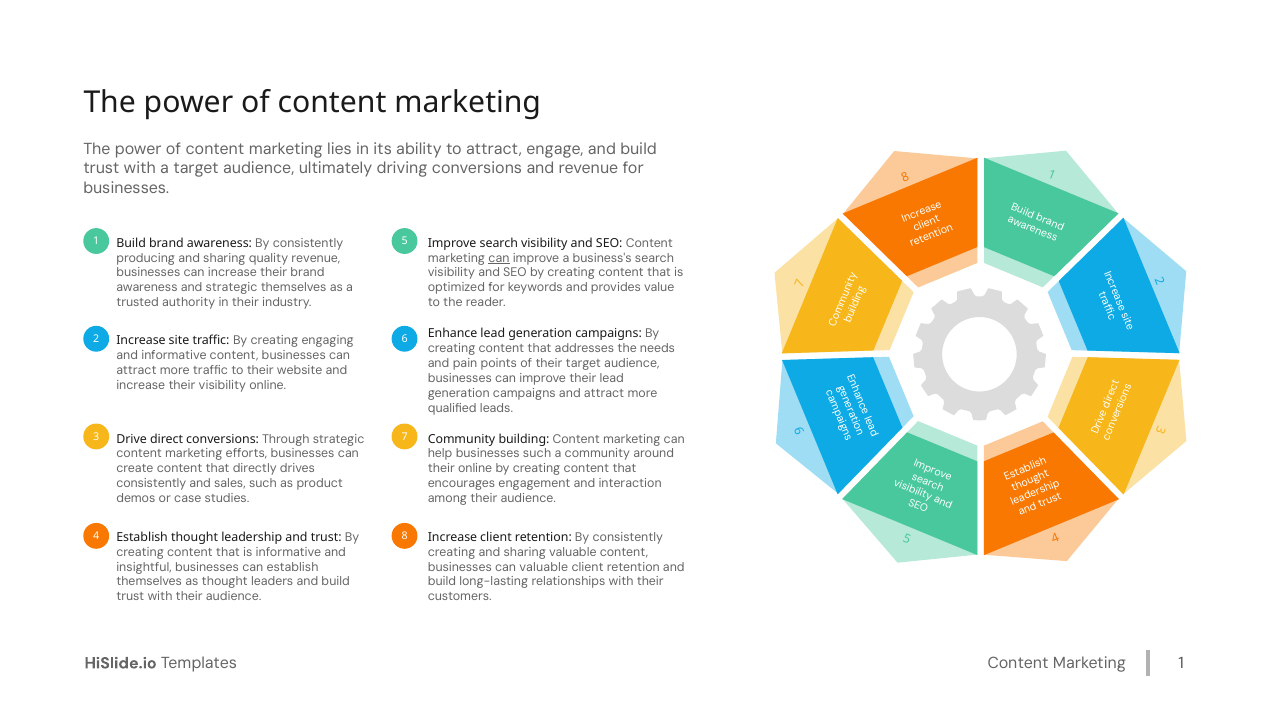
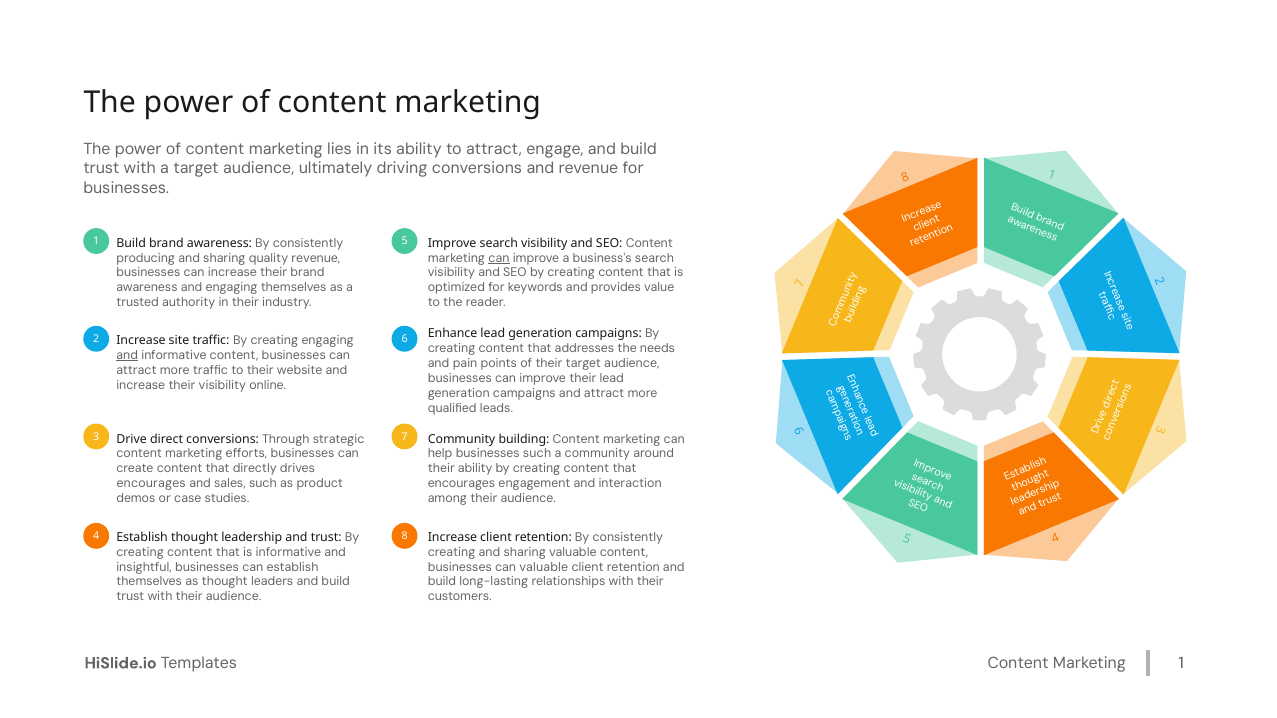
and strategic: strategic -> engaging
and at (127, 355) underline: none -> present
their online: online -> ability
consistently at (151, 484): consistently -> encourages
